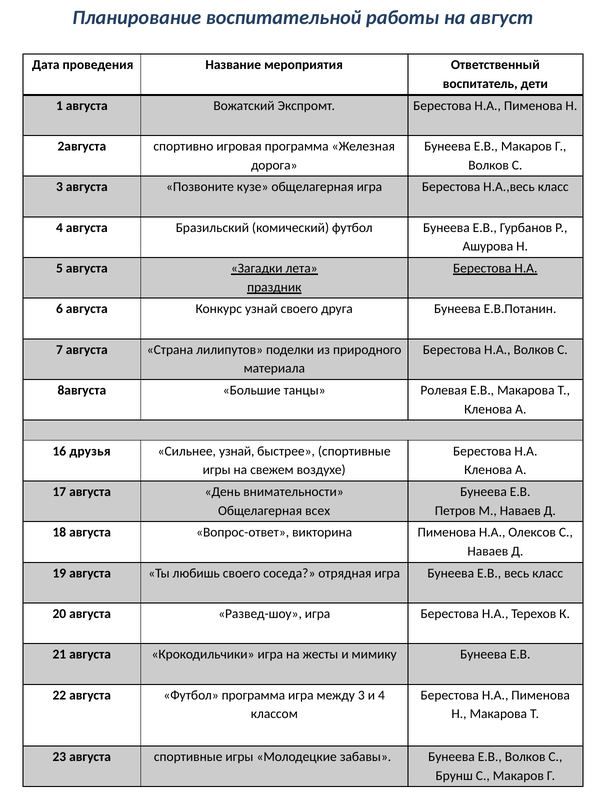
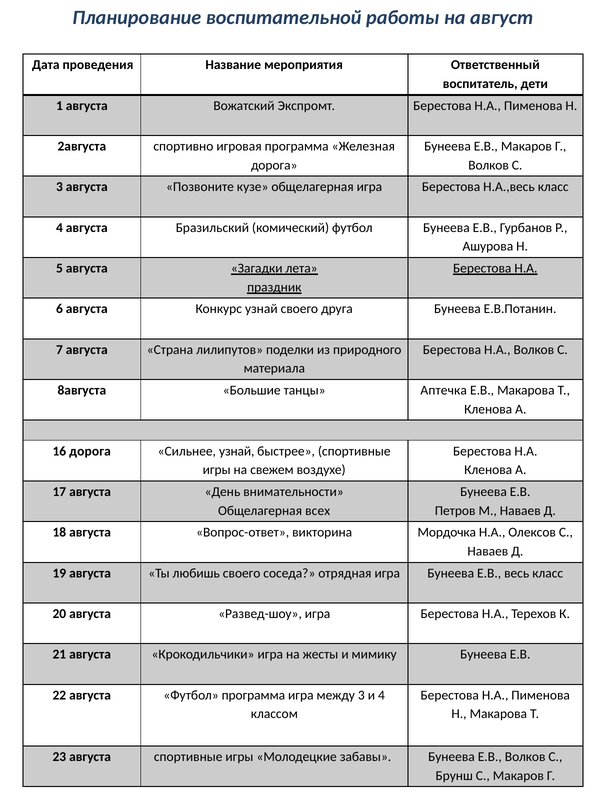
Ролевая: Ролевая -> Аптечка
16 друзья: друзья -> дорога
викторина Пименова: Пименова -> Мордочка
